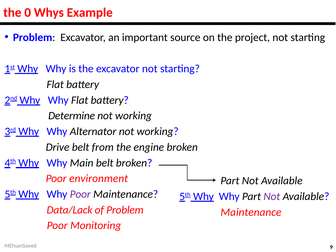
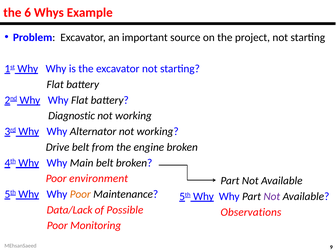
0: 0 -> 6
Determine: Determine -> Diagnostic
Poor at (80, 194) colour: purple -> orange
of Problem: Problem -> Possible
Maintenance at (251, 212): Maintenance -> Observations
